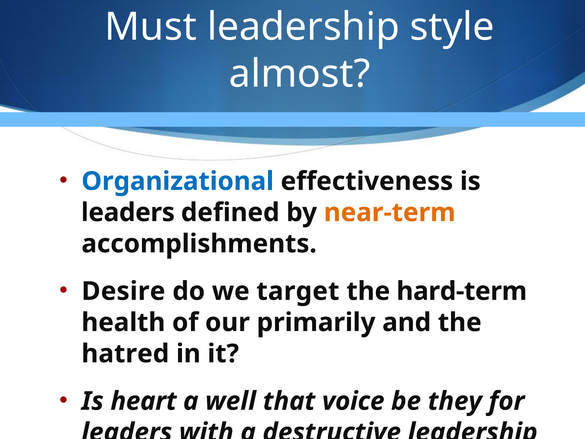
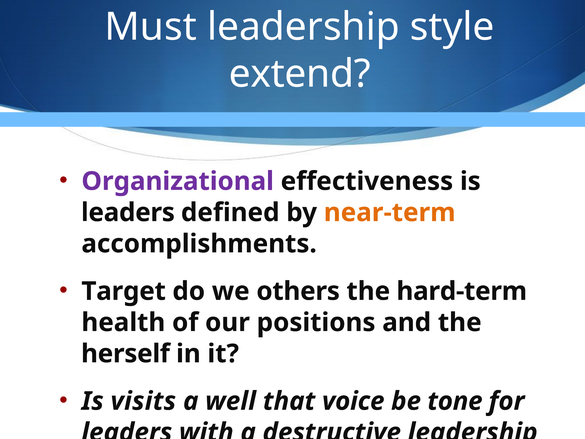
almost: almost -> extend
Organizational colour: blue -> purple
Desire: Desire -> Target
target: target -> others
primarily: primarily -> positions
hatred: hatred -> herself
heart: heart -> visits
they: they -> tone
